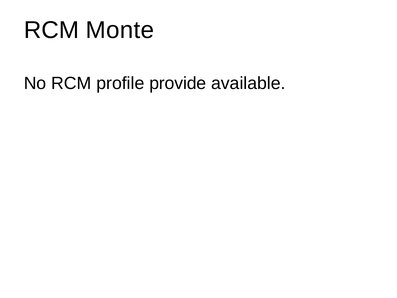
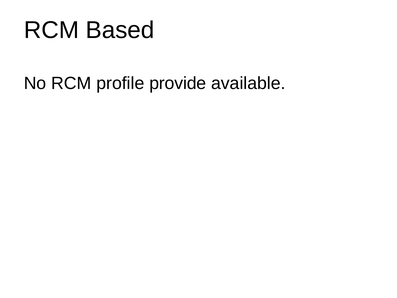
Monte: Monte -> Based
